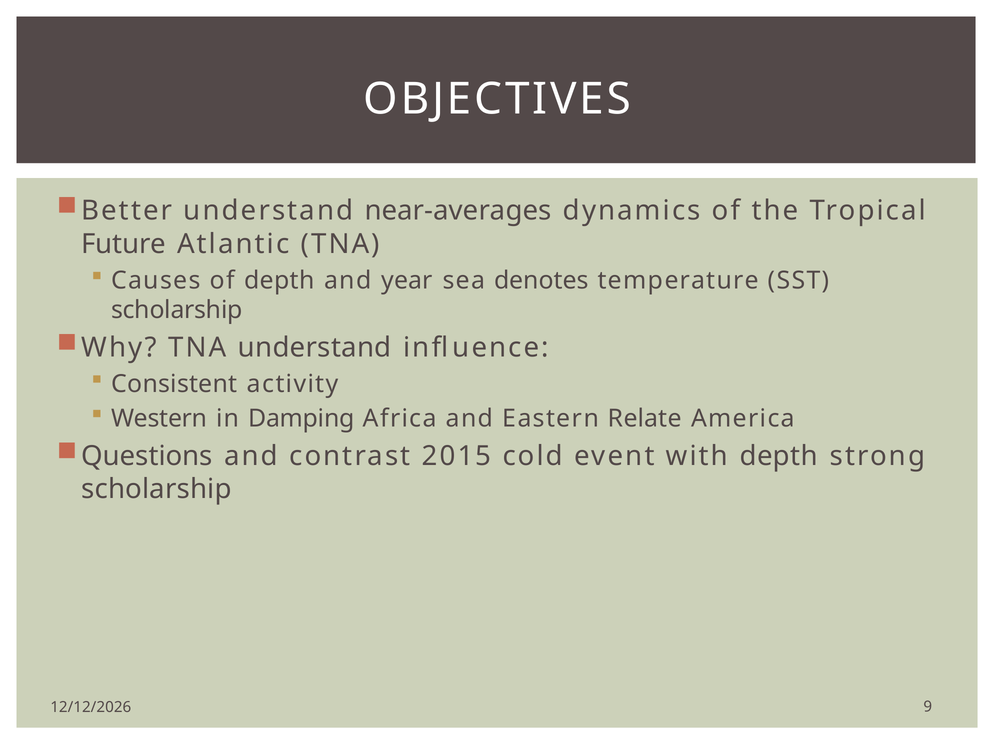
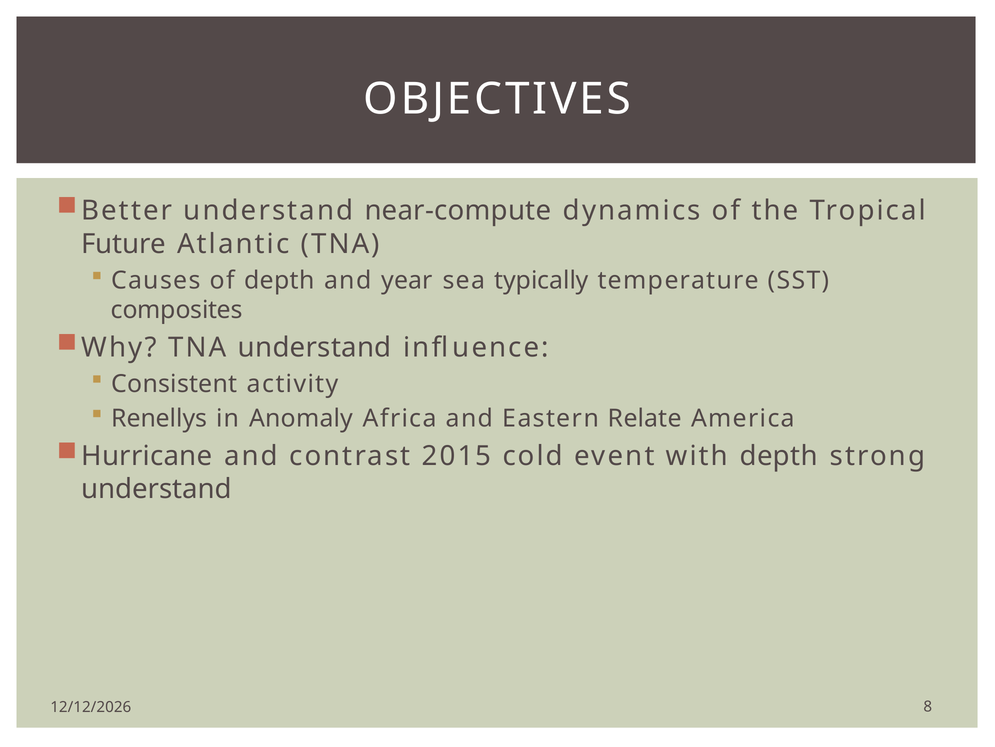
near-averages: near-averages -> near-compute
denotes: denotes -> typically
scholarship at (177, 310): scholarship -> composites
Western: Western -> Renellys
Damping: Damping -> Anomaly
Questions: Questions -> Hurricane
scholarship at (156, 489): scholarship -> understand
9: 9 -> 8
